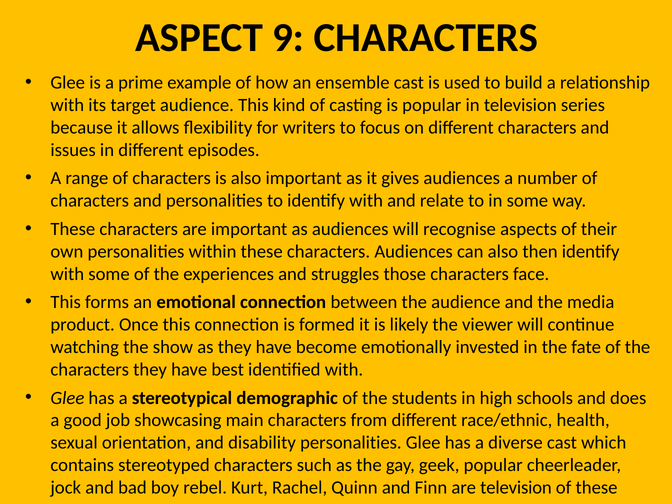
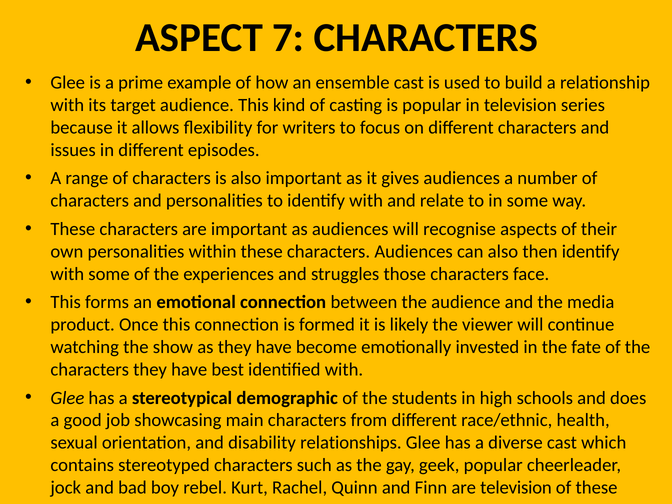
9: 9 -> 7
disability personalities: personalities -> relationships
